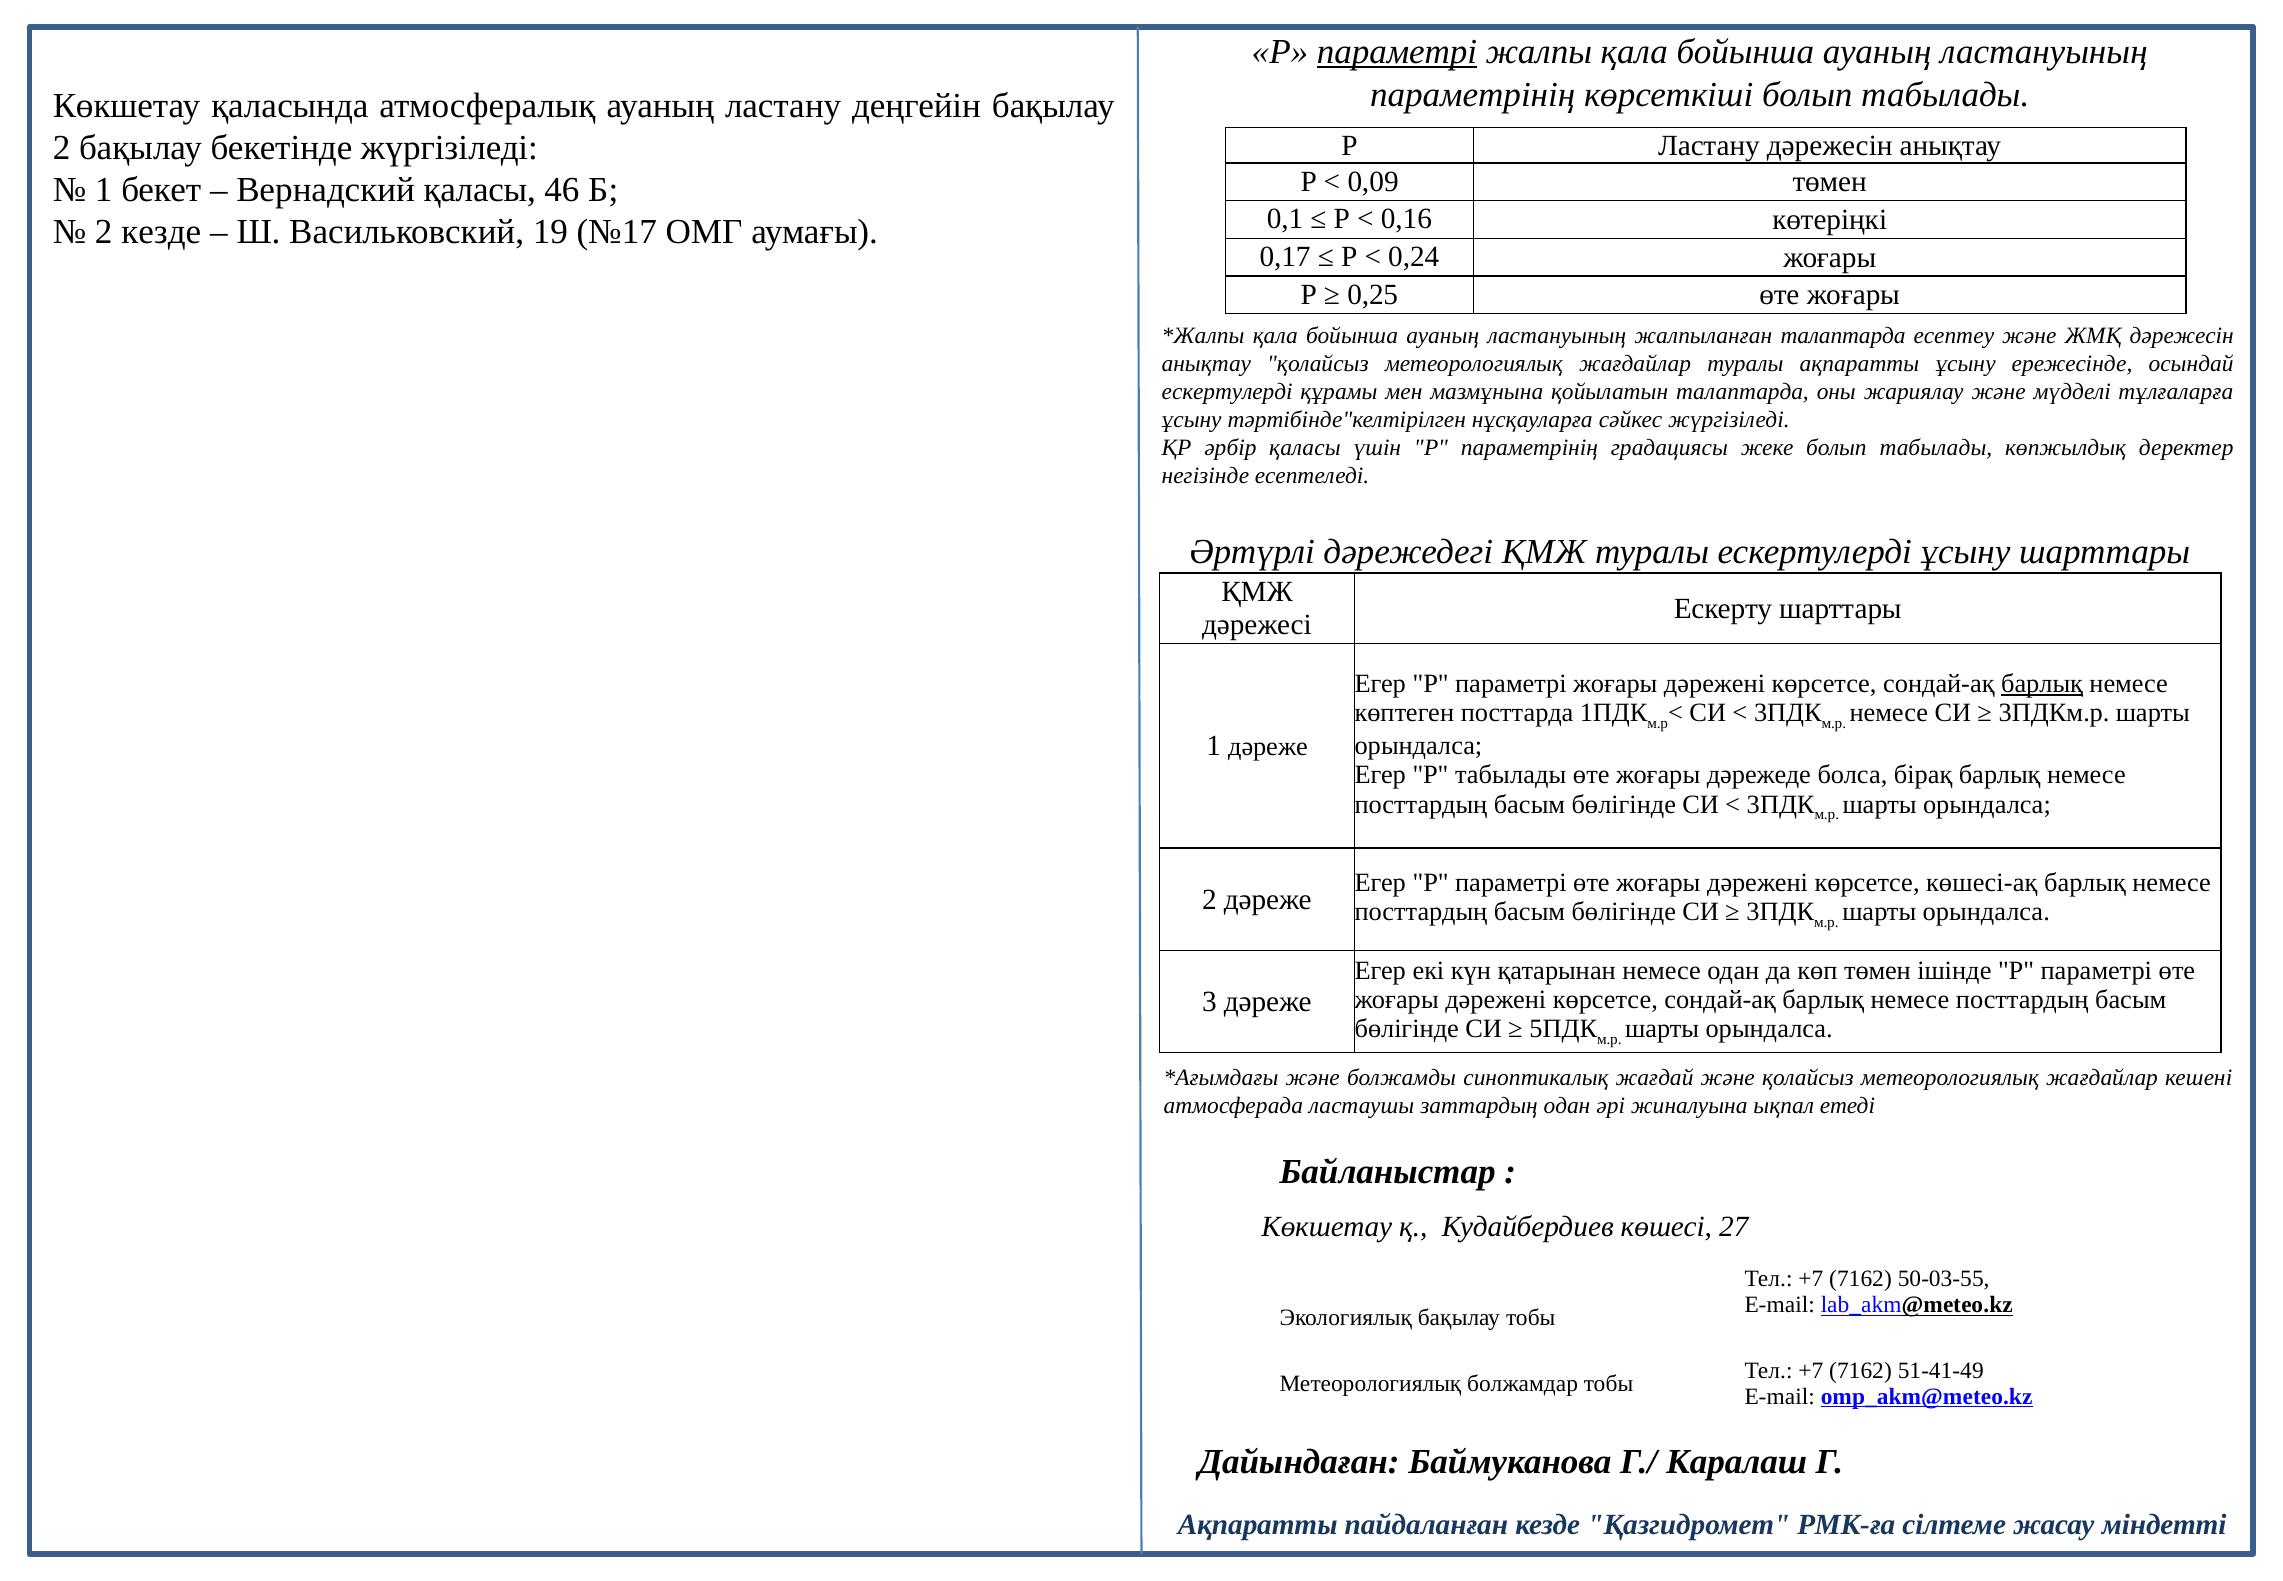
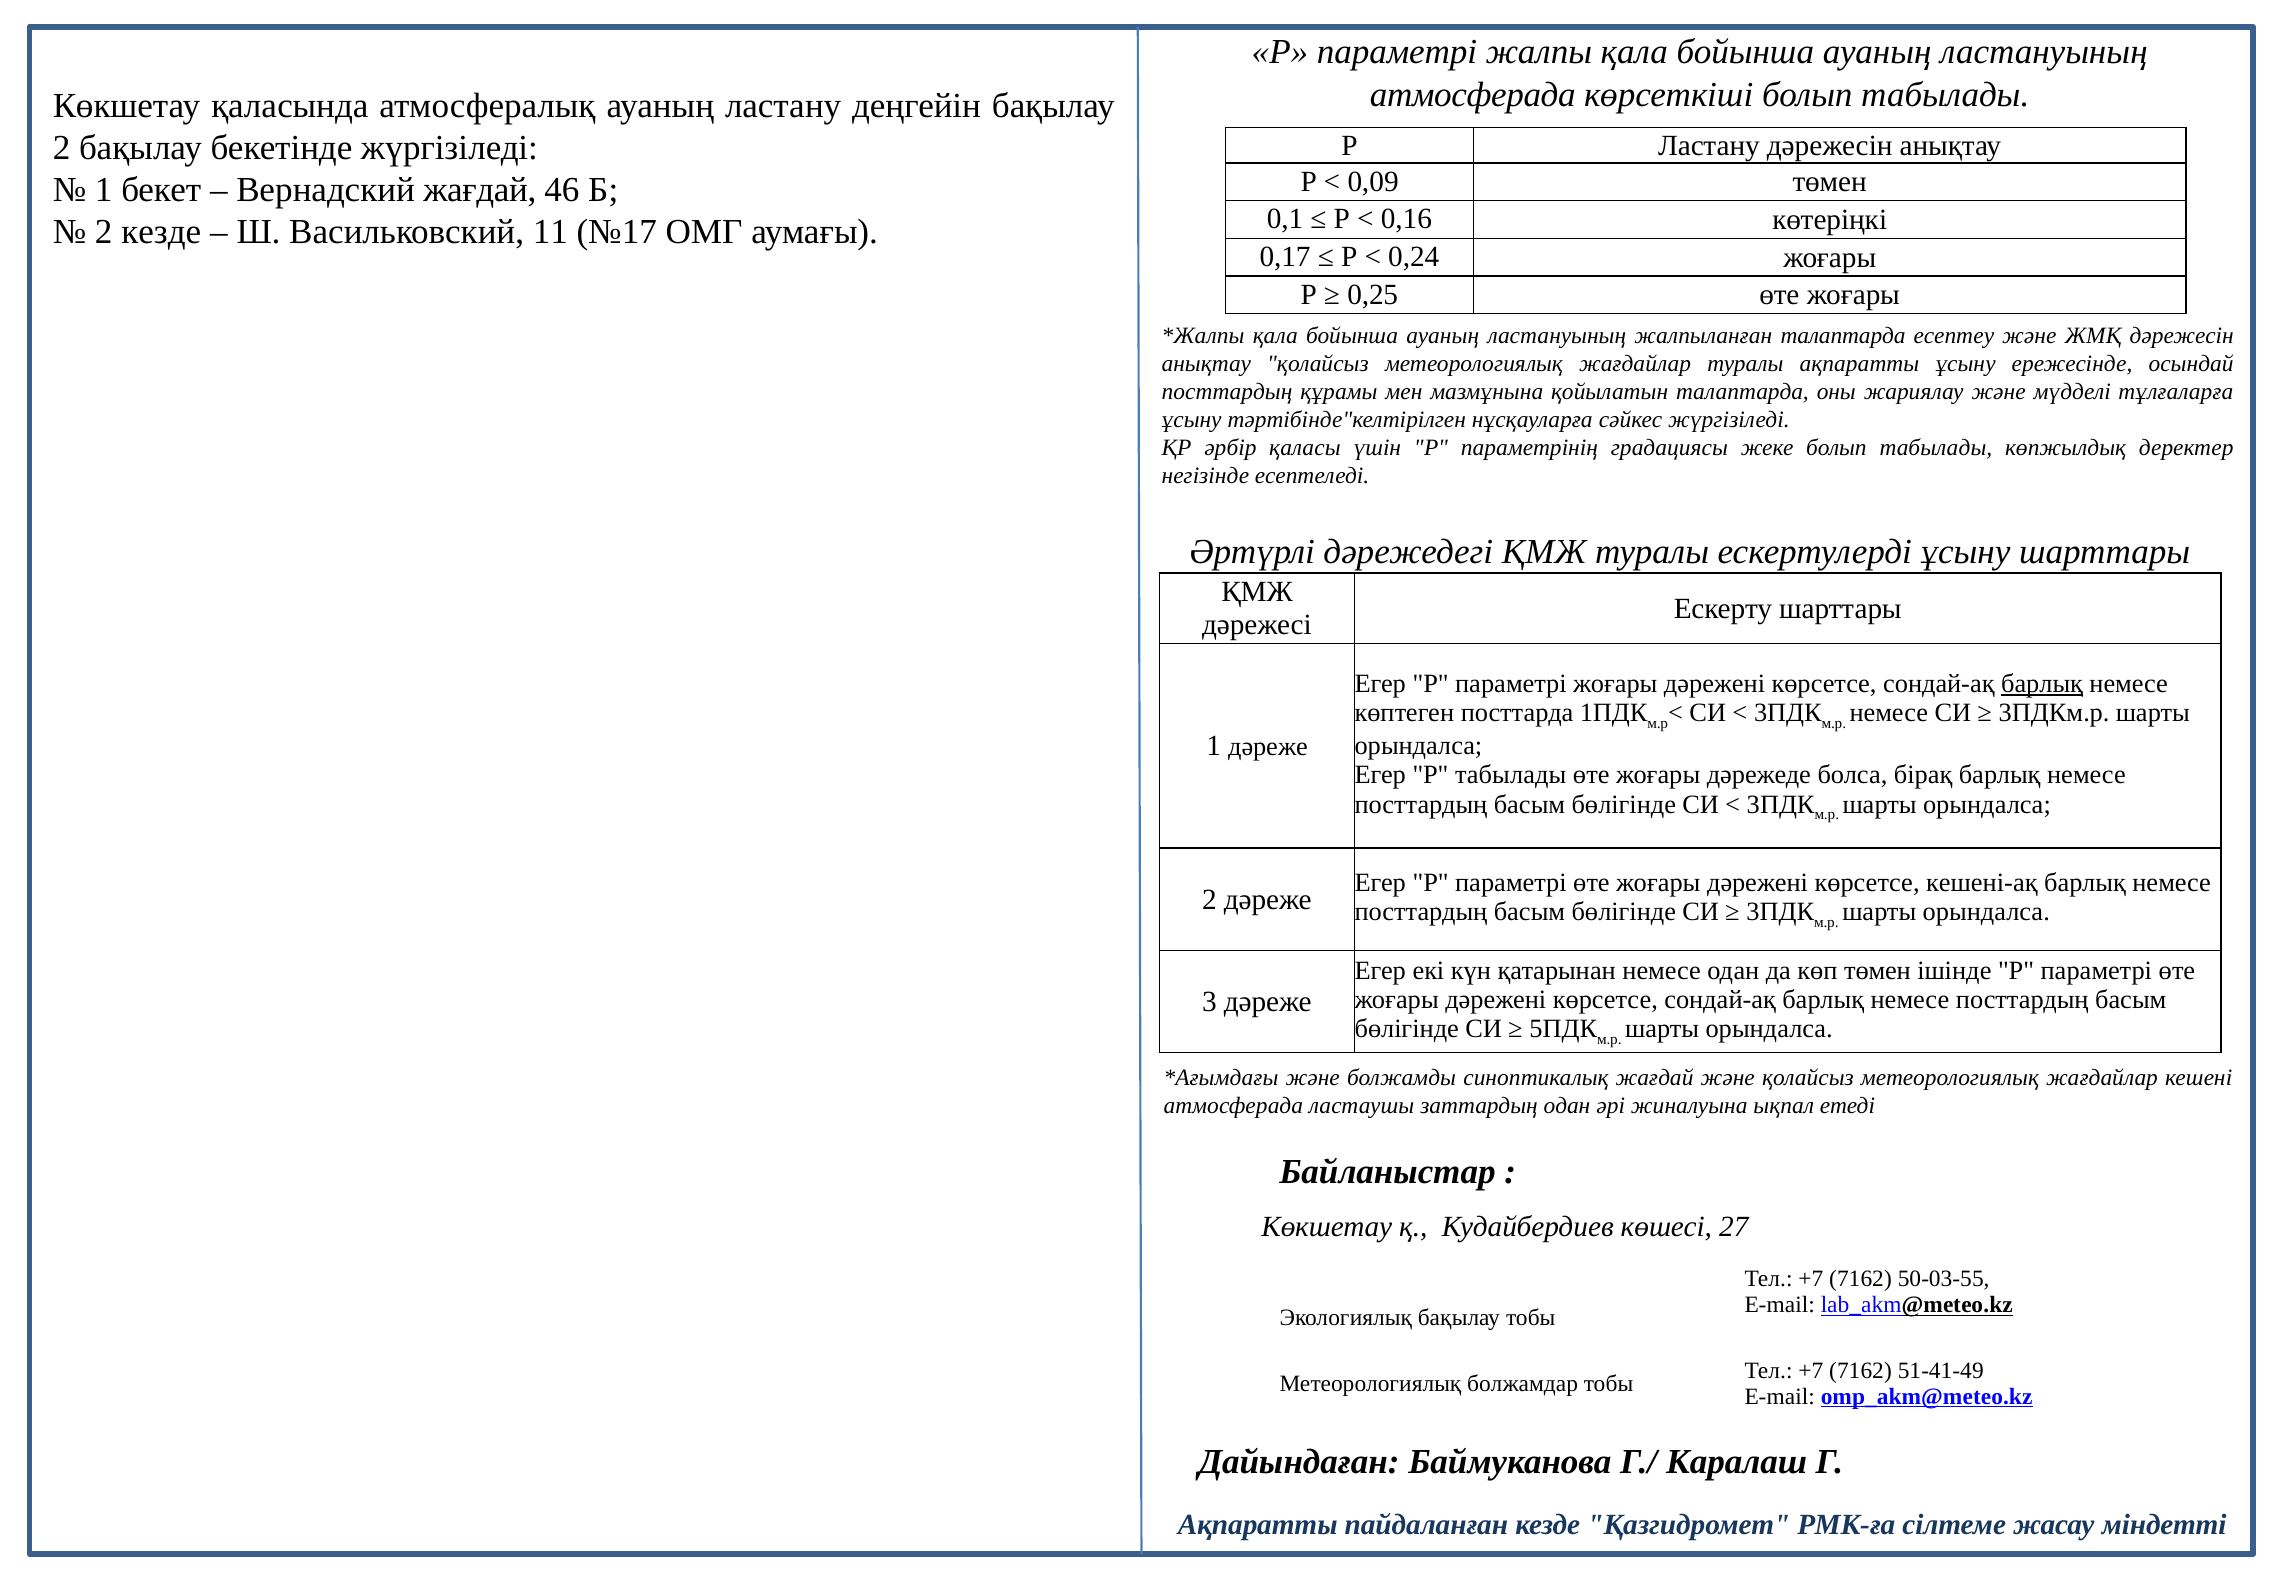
параметрі at (1397, 52) underline: present -> none
параметрінің at (1473, 94): параметрінің -> атмосферада
Вернадский қаласы: қаласы -> жағдай
19: 19 -> 11
ескертулерді at (1227, 392): ескертулерді -> посттардың
көшесі-ақ: көшесі-ақ -> кешені-ақ
